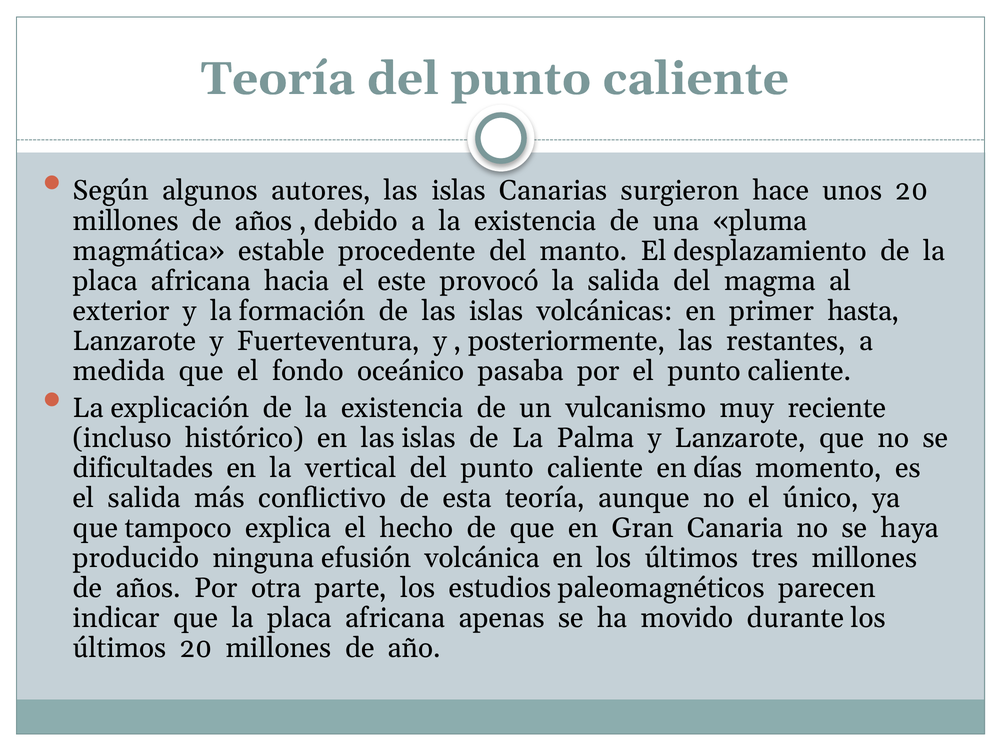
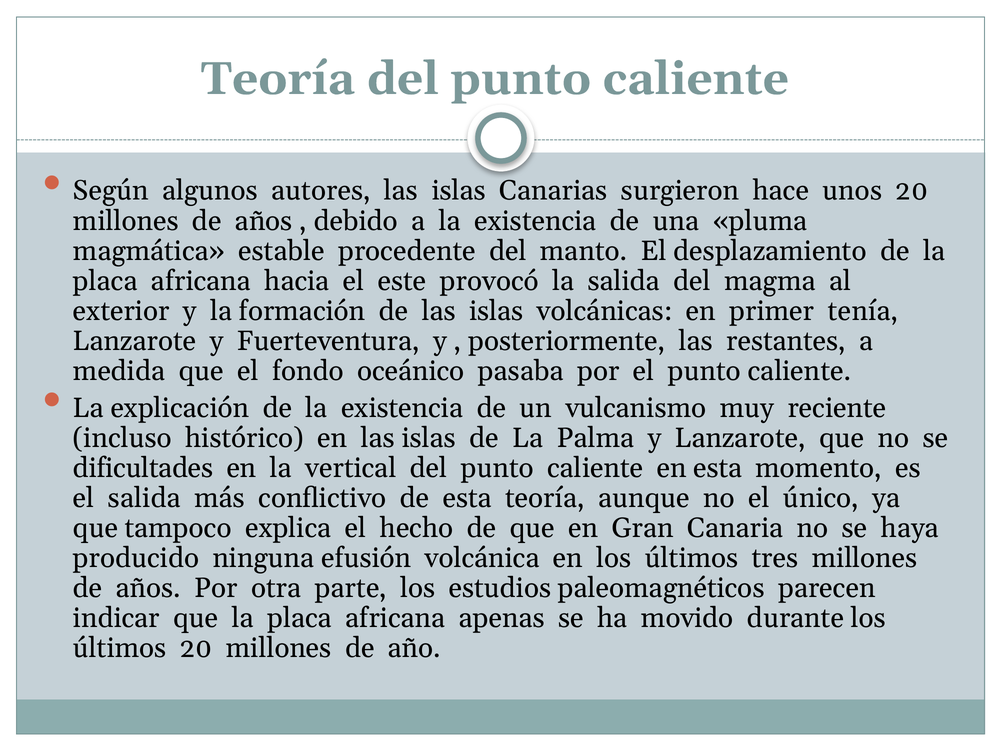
hasta: hasta -> tenía
en días: días -> esta
